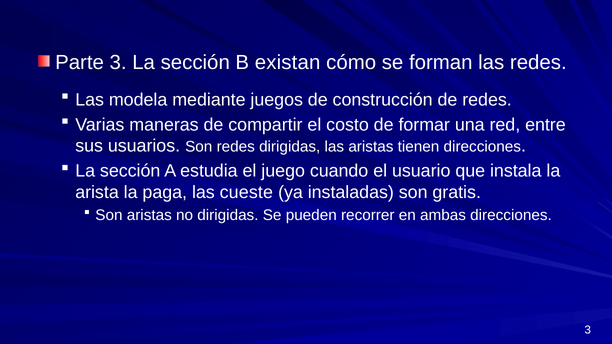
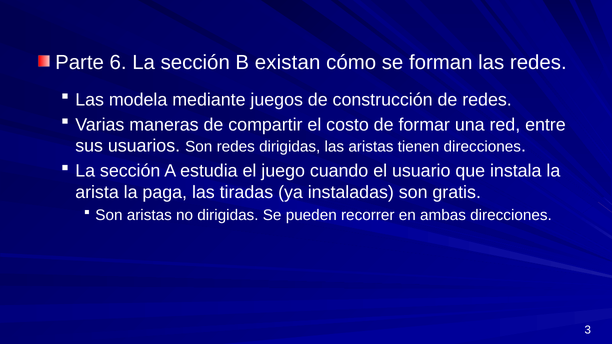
Parte 3: 3 -> 6
cueste: cueste -> tiradas
